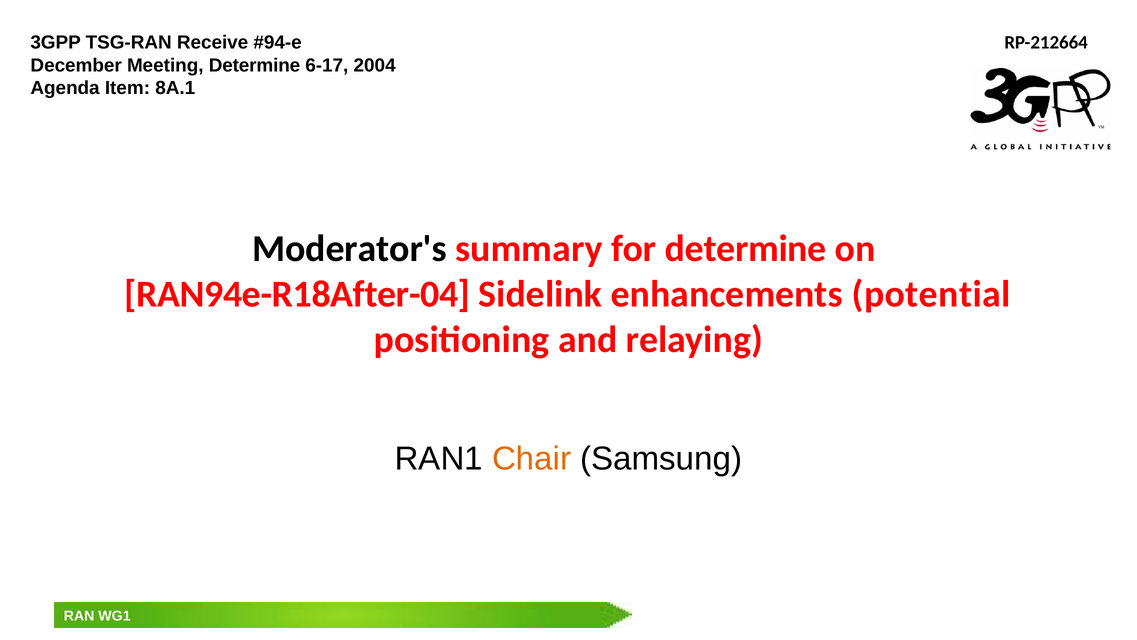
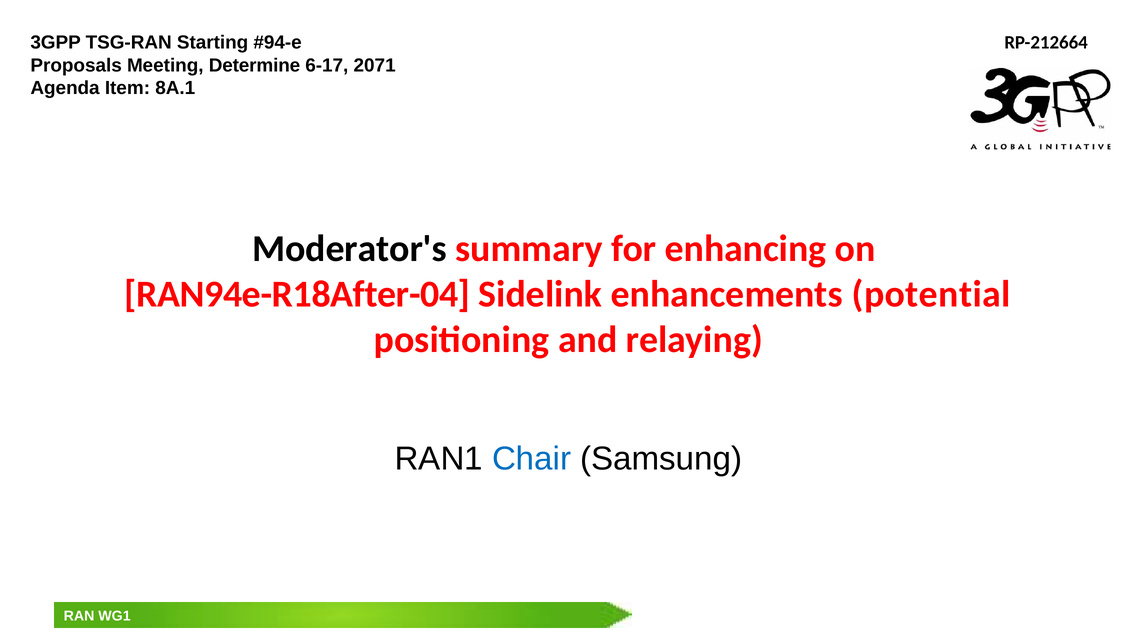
Receive: Receive -> Starting
December: December -> Proposals
2004: 2004 -> 2071
for determine: determine -> enhancing
Chair colour: orange -> blue
